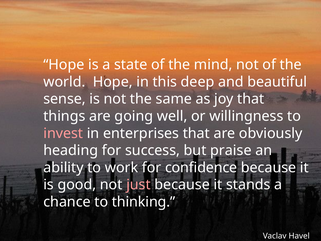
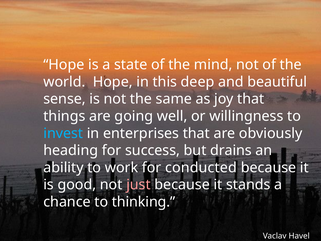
invest colour: pink -> light blue
praise: praise -> drains
confidence: confidence -> conducted
